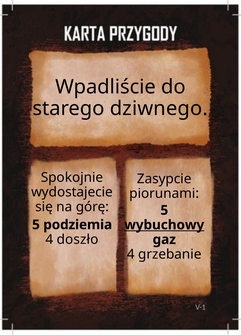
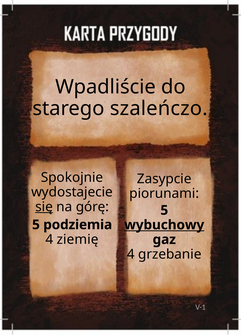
dziwnego: dziwnego -> szaleńczo
się underline: none -> present
doszło: doszło -> ziemię
